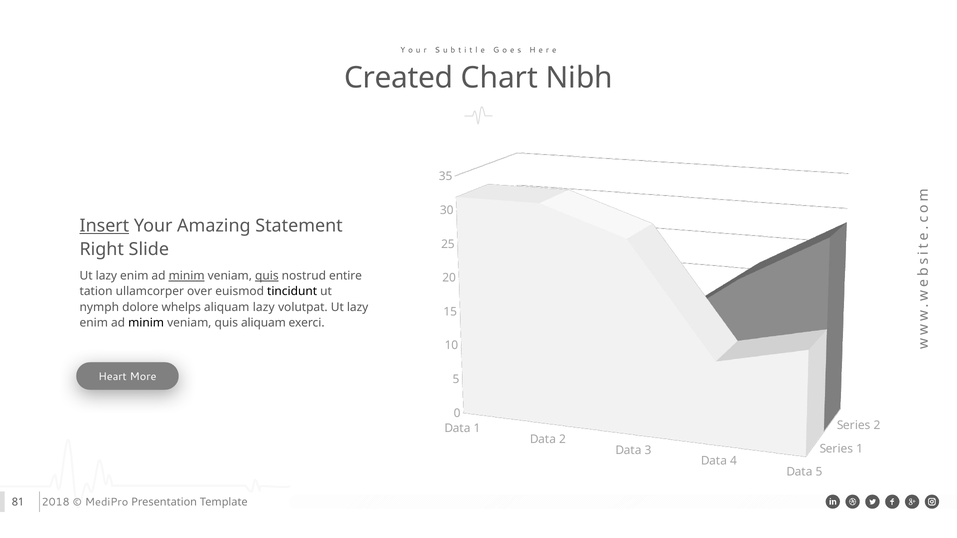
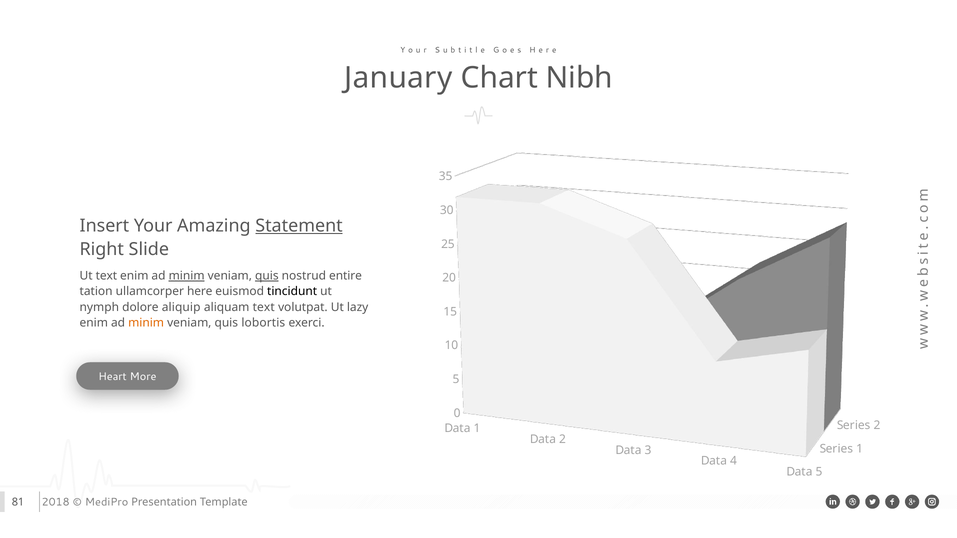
Created: Created -> January
Insert underline: present -> none
Statement underline: none -> present
lazy at (106, 276): lazy -> text
over: over -> here
whelps: whelps -> aliquip
aliquam lazy: lazy -> text
minim at (146, 323) colour: black -> orange
quis aliquam: aliquam -> lobortis
